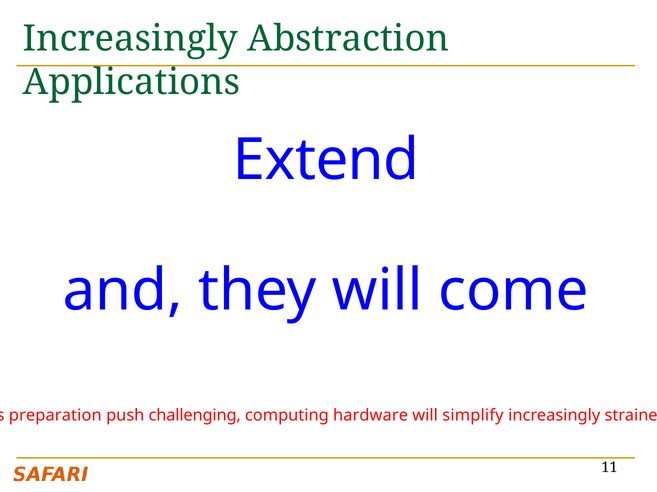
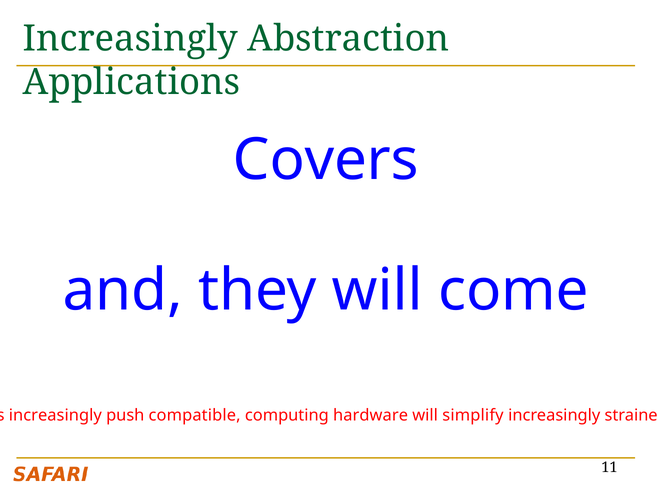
Extend: Extend -> Covers
preparation at (55, 416): preparation -> increasingly
challenging: challenging -> compatible
